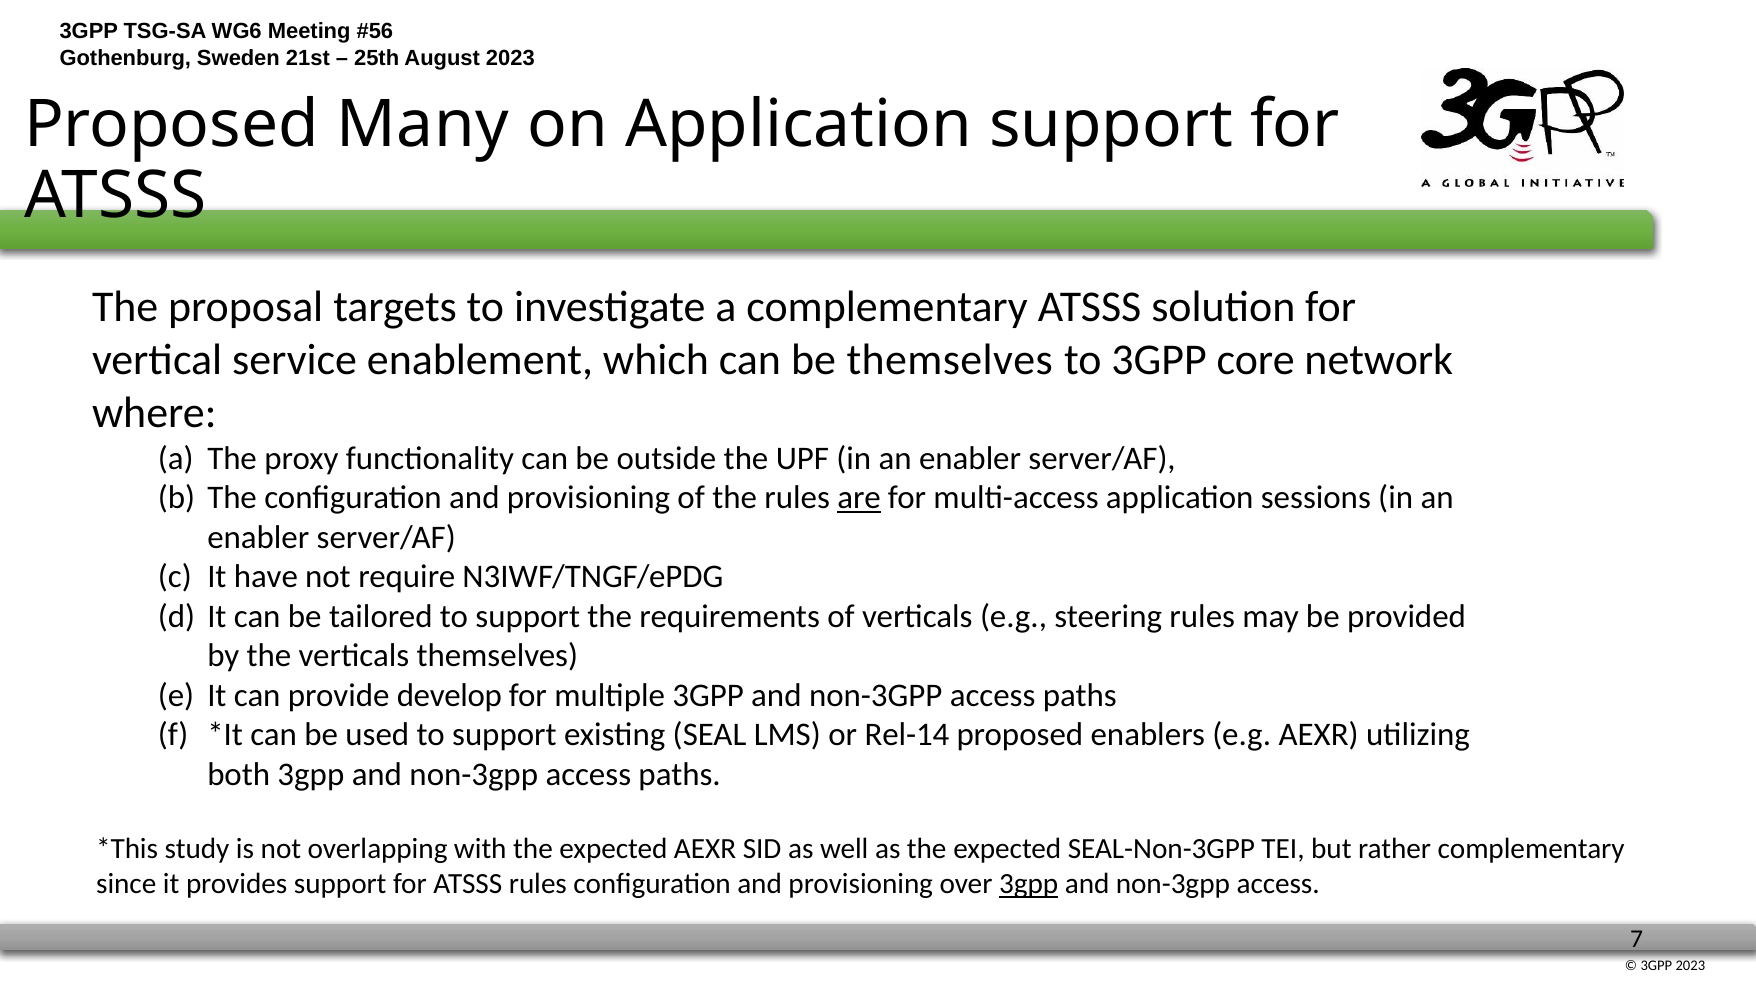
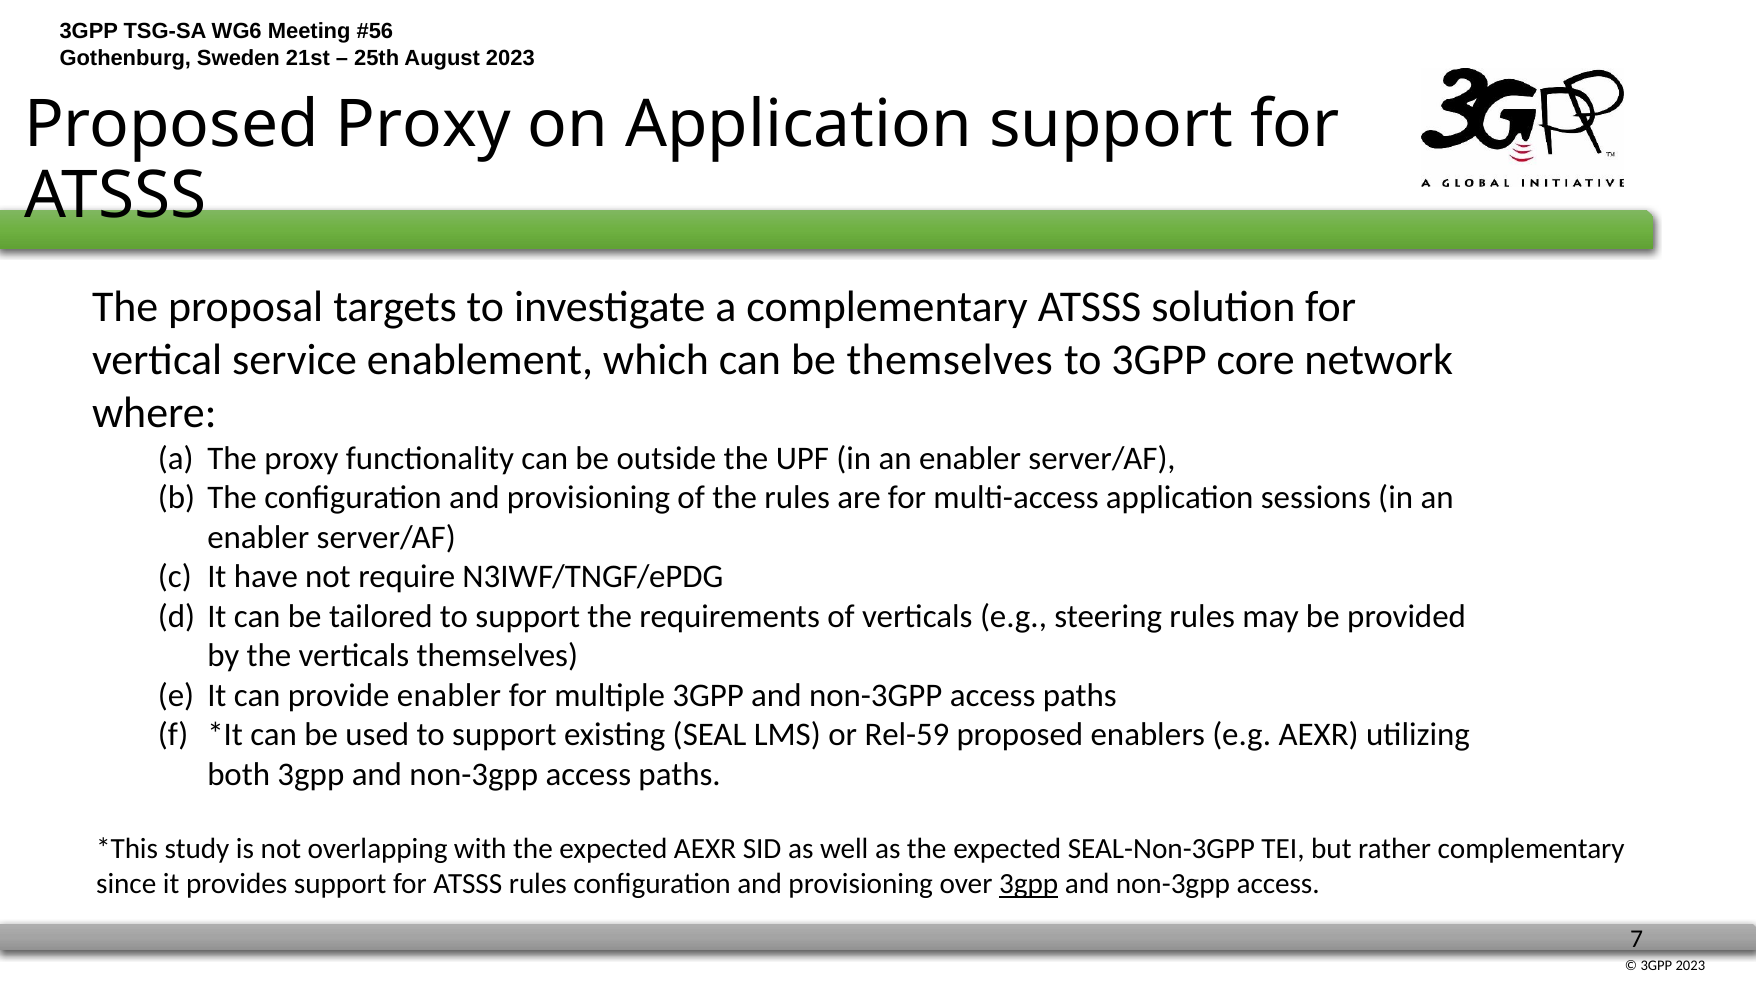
Proposed Many: Many -> Proxy
are underline: present -> none
provide develop: develop -> enabler
Rel-14: Rel-14 -> Rel-59
